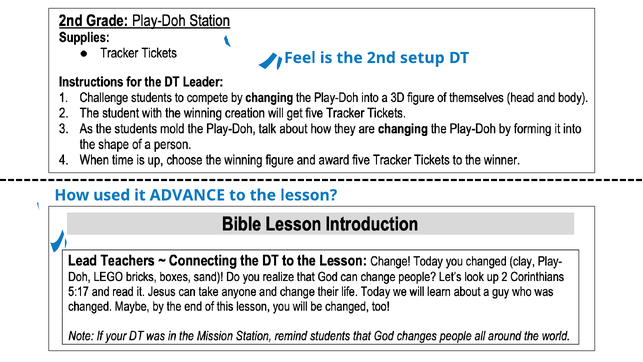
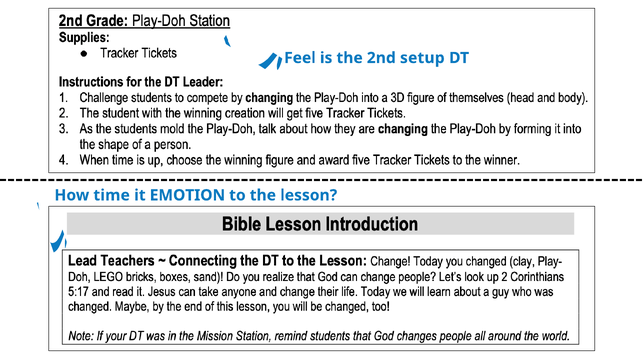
used: used -> time
ADVANCE: ADVANCE -> EMOTION
